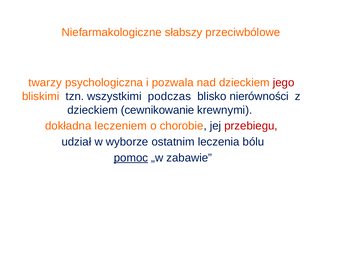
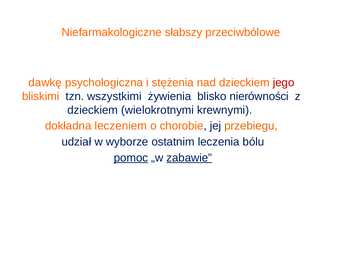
twarzy: twarzy -> dawkę
pozwala: pozwala -> stężenia
podczas: podczas -> żywienia
cewnikowanie: cewnikowanie -> wielokrotnymi
przebiegu colour: red -> orange
zabawie underline: none -> present
